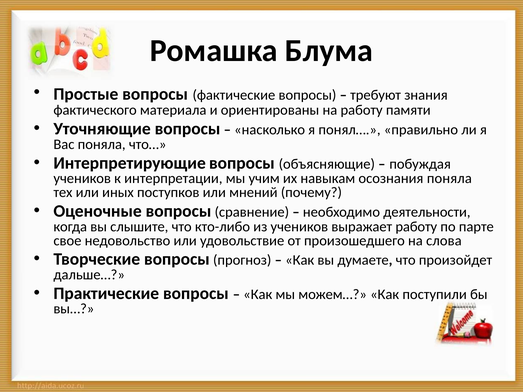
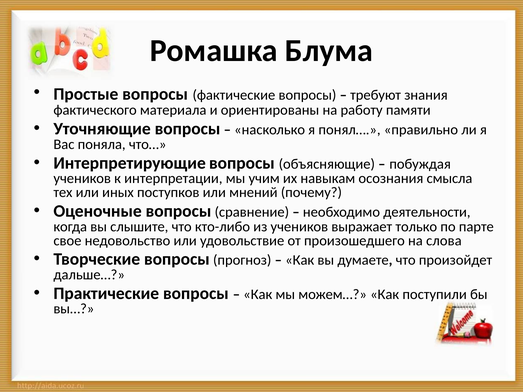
осознания поняла: поняла -> смысла
выражает работу: работу -> только
